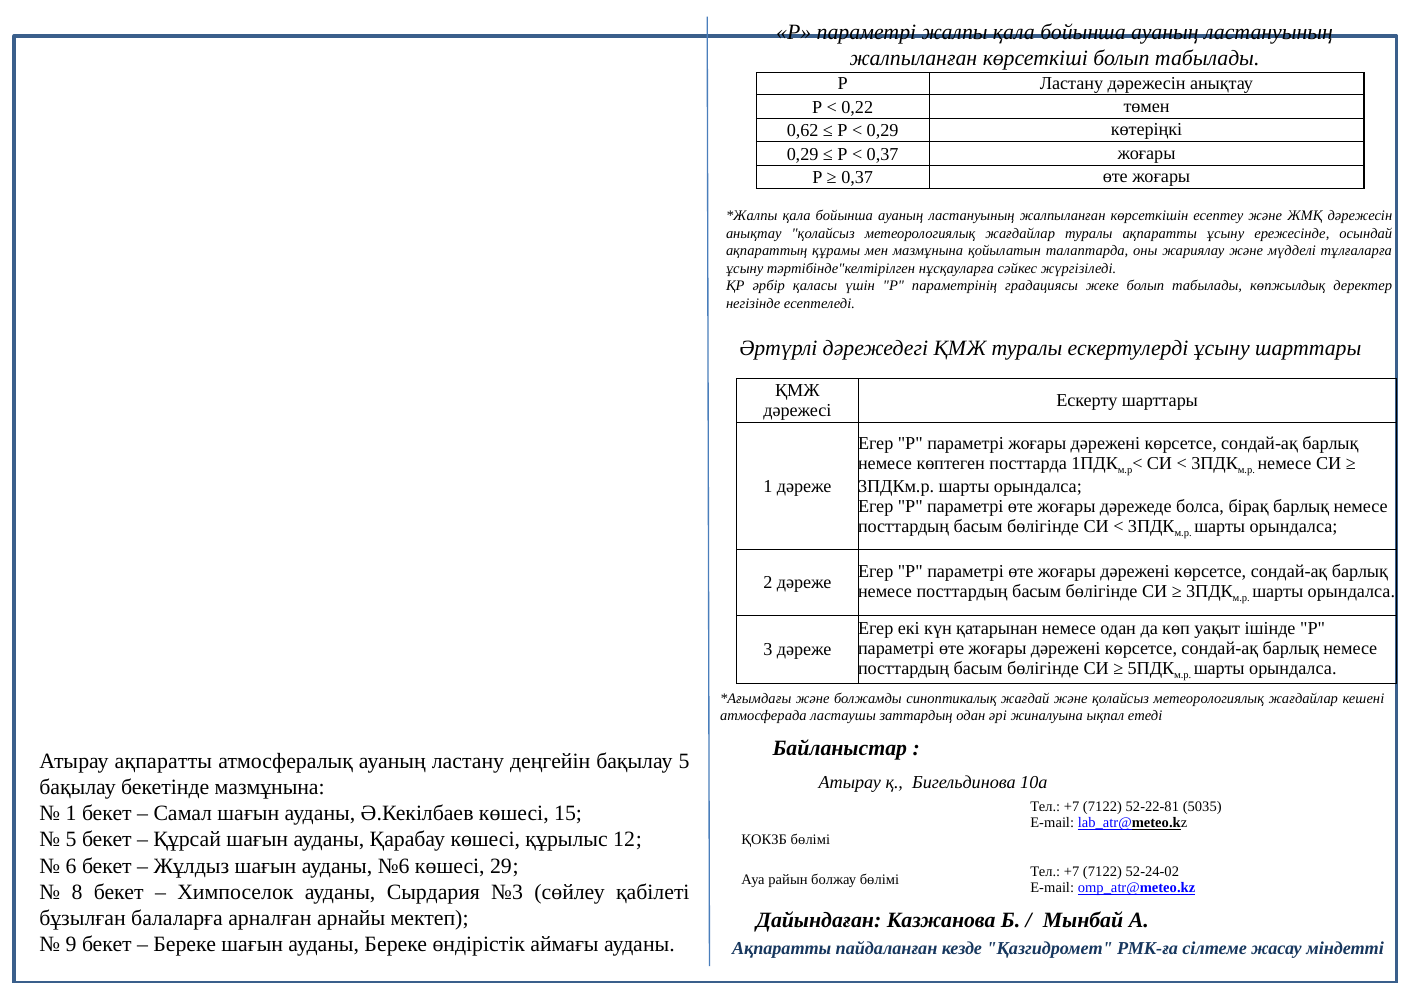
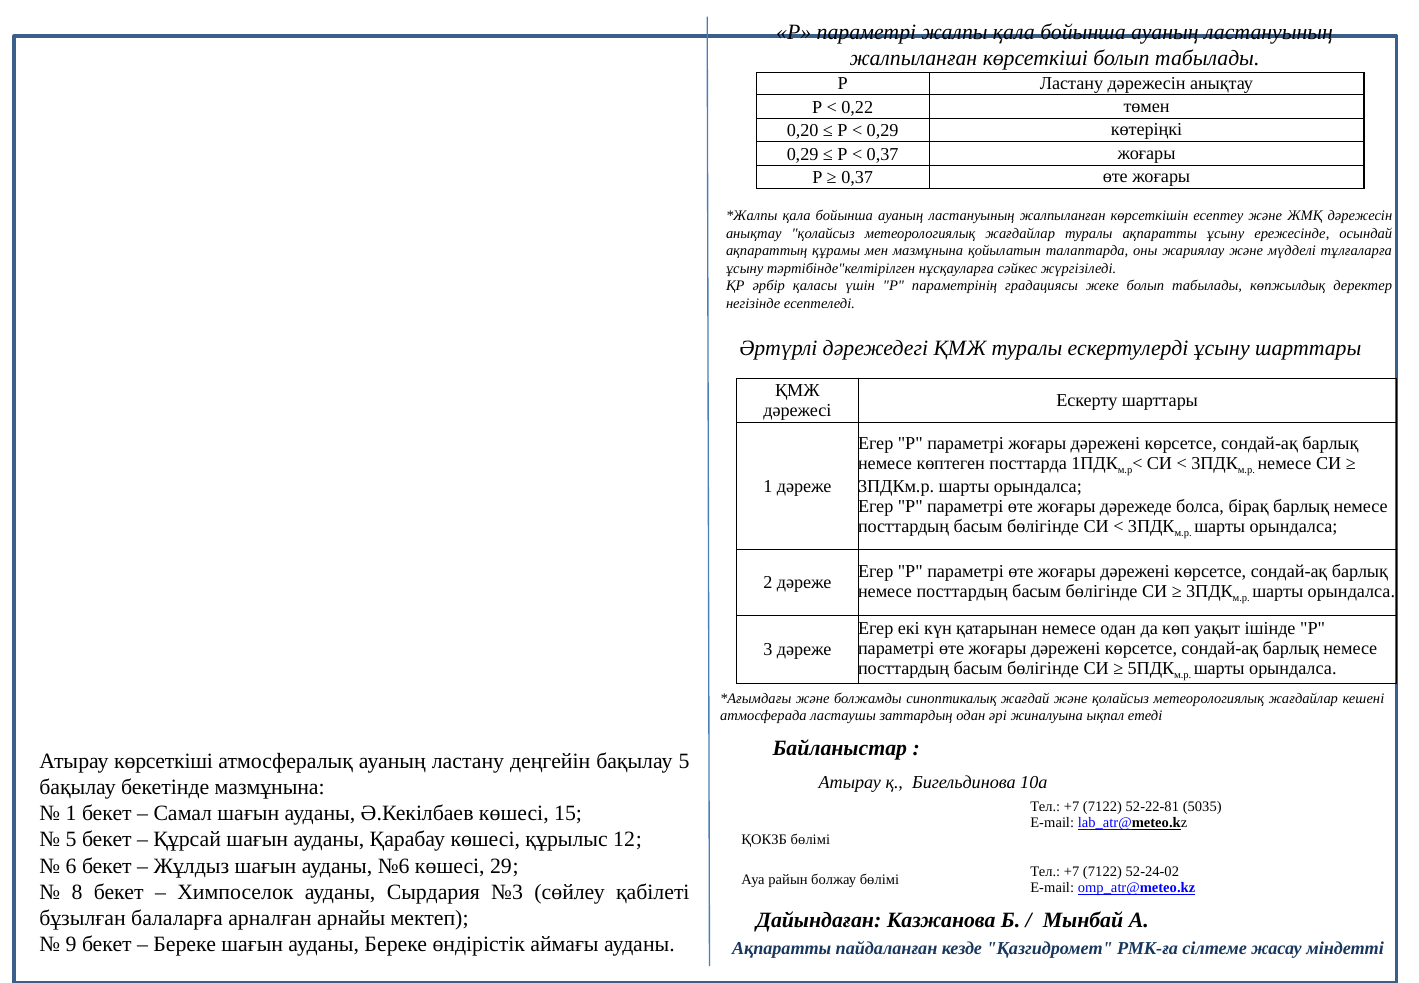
0,62: 0,62 -> 0,20
Атырау ақпаратты: ақпаратты -> көрсеткіші
